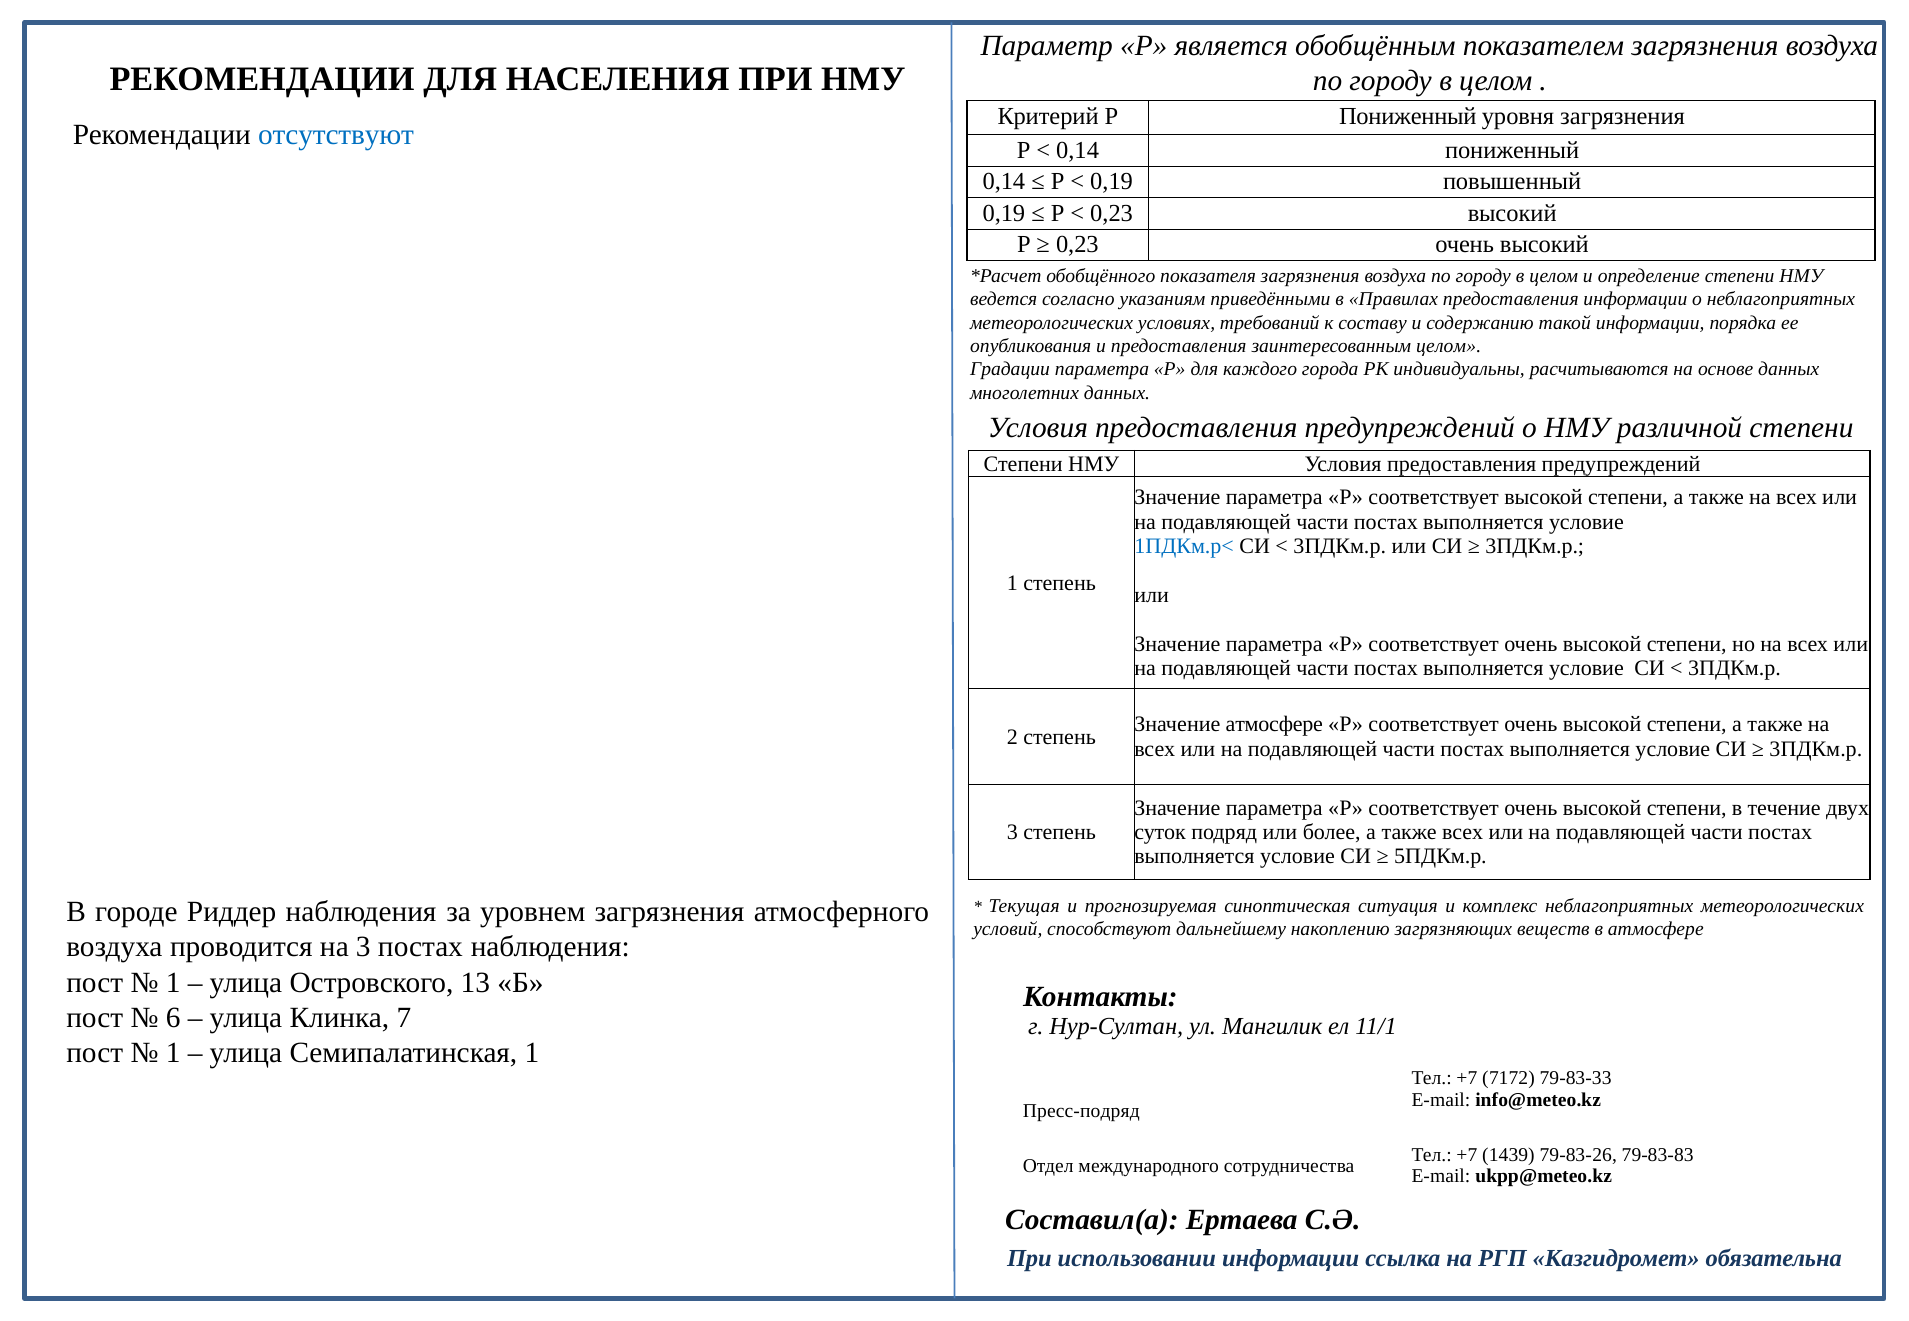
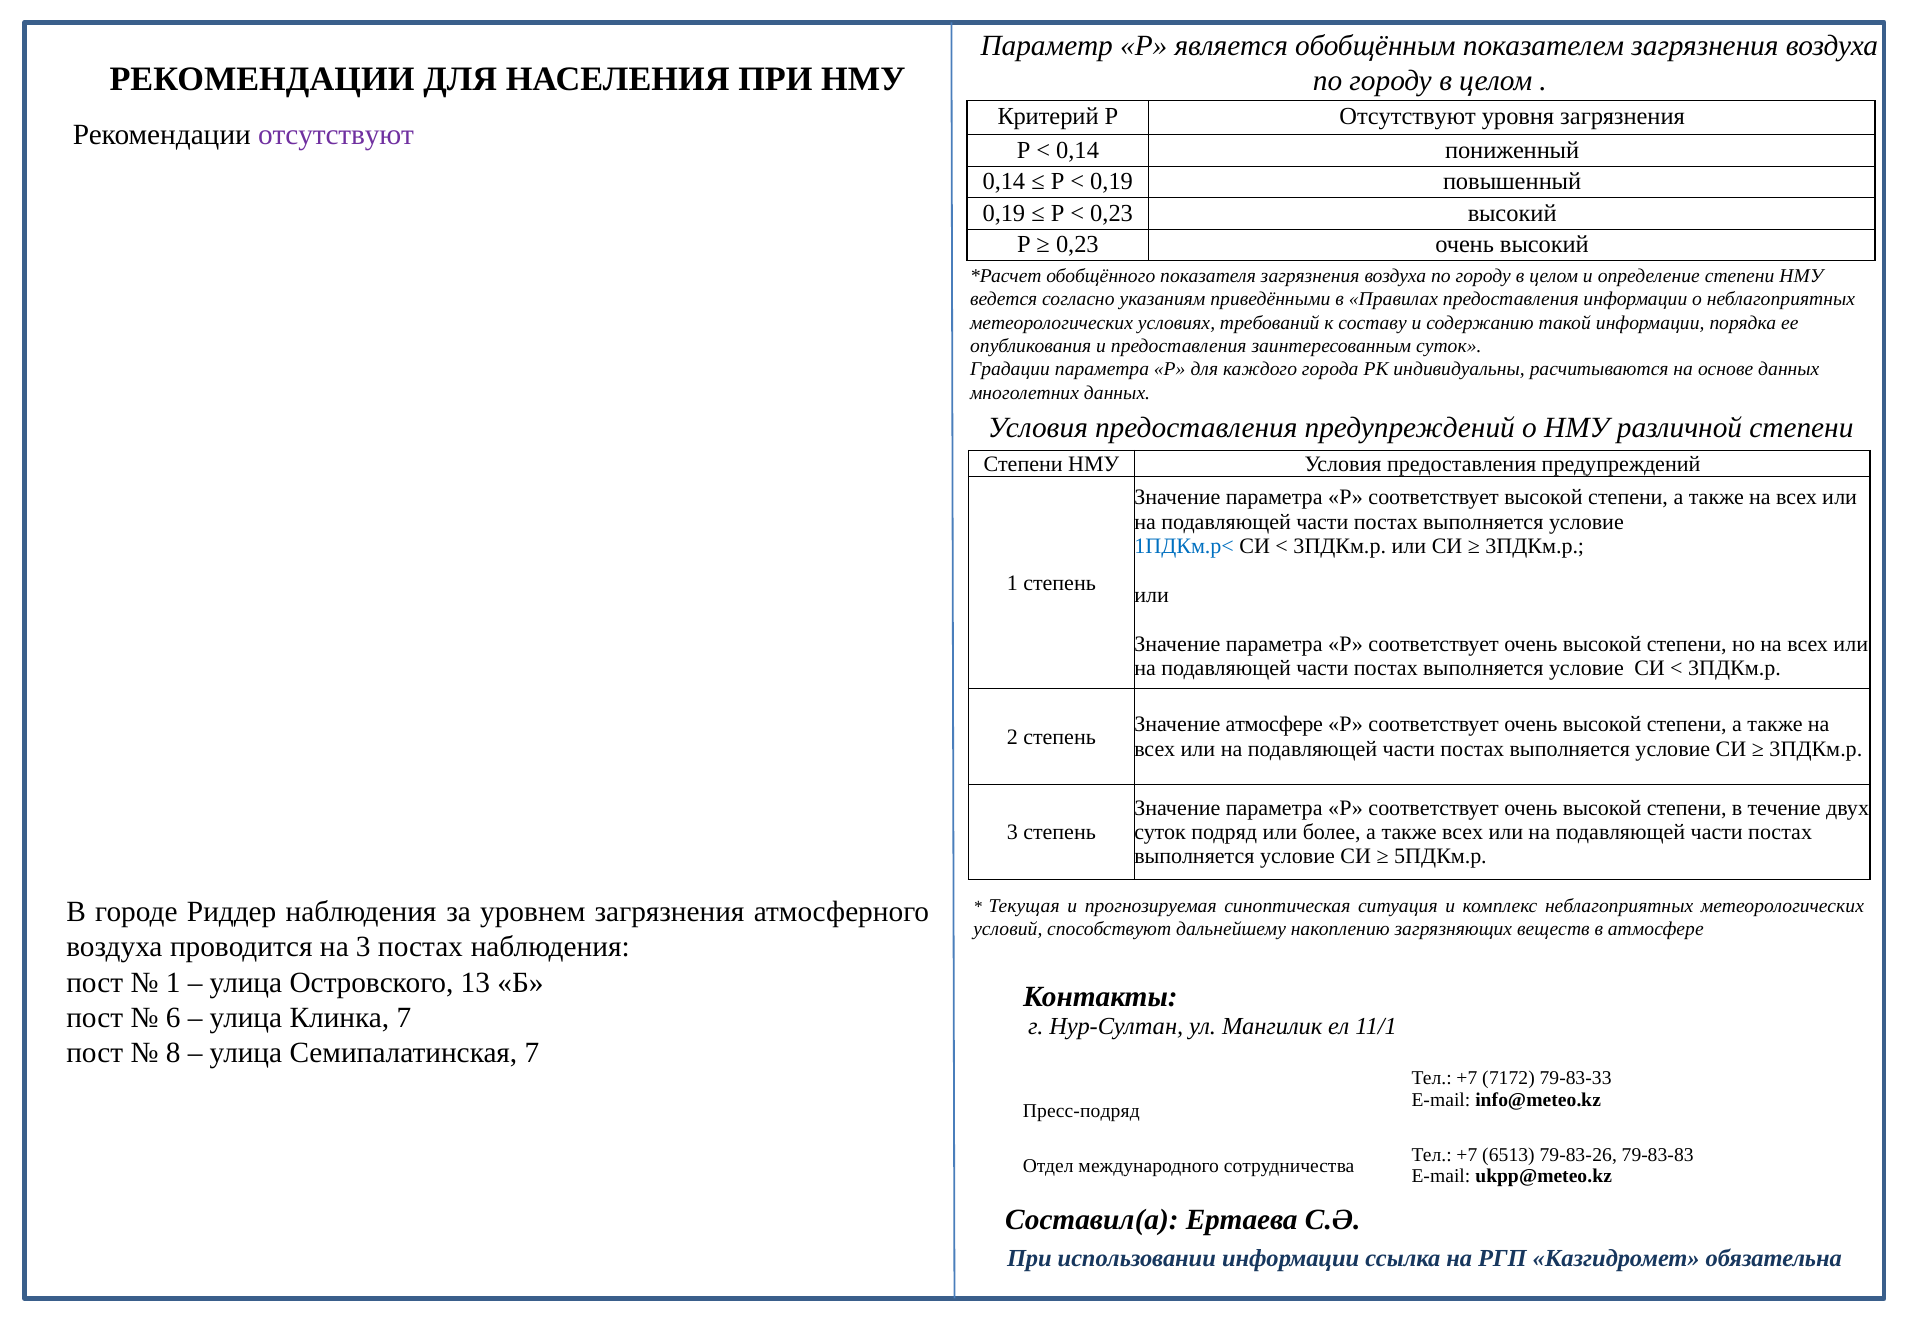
Р Пониженный: Пониженный -> Отсутствуют
отсутствуют at (336, 135) colour: blue -> purple
заинтересованным целом: целом -> суток
1 at (173, 1053): 1 -> 8
Семипалатинская 1: 1 -> 7
1439: 1439 -> 6513
